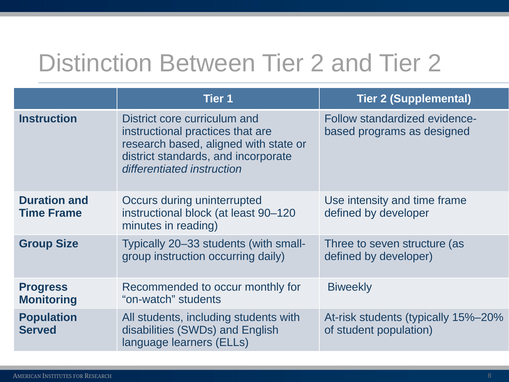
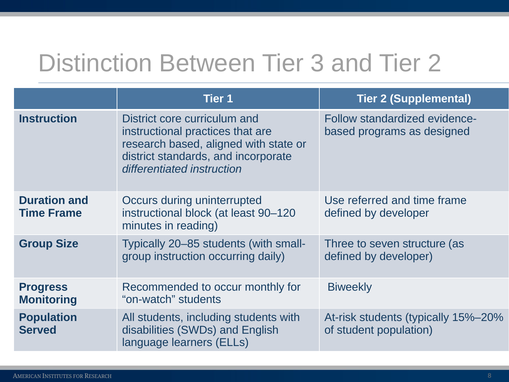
Between Tier 2: 2 -> 3
intensity: intensity -> referred
20–33: 20–33 -> 20–85
